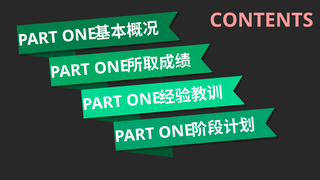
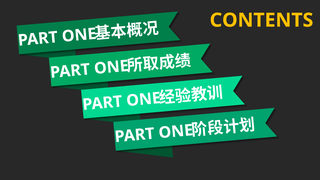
CONTENTS colour: pink -> yellow
